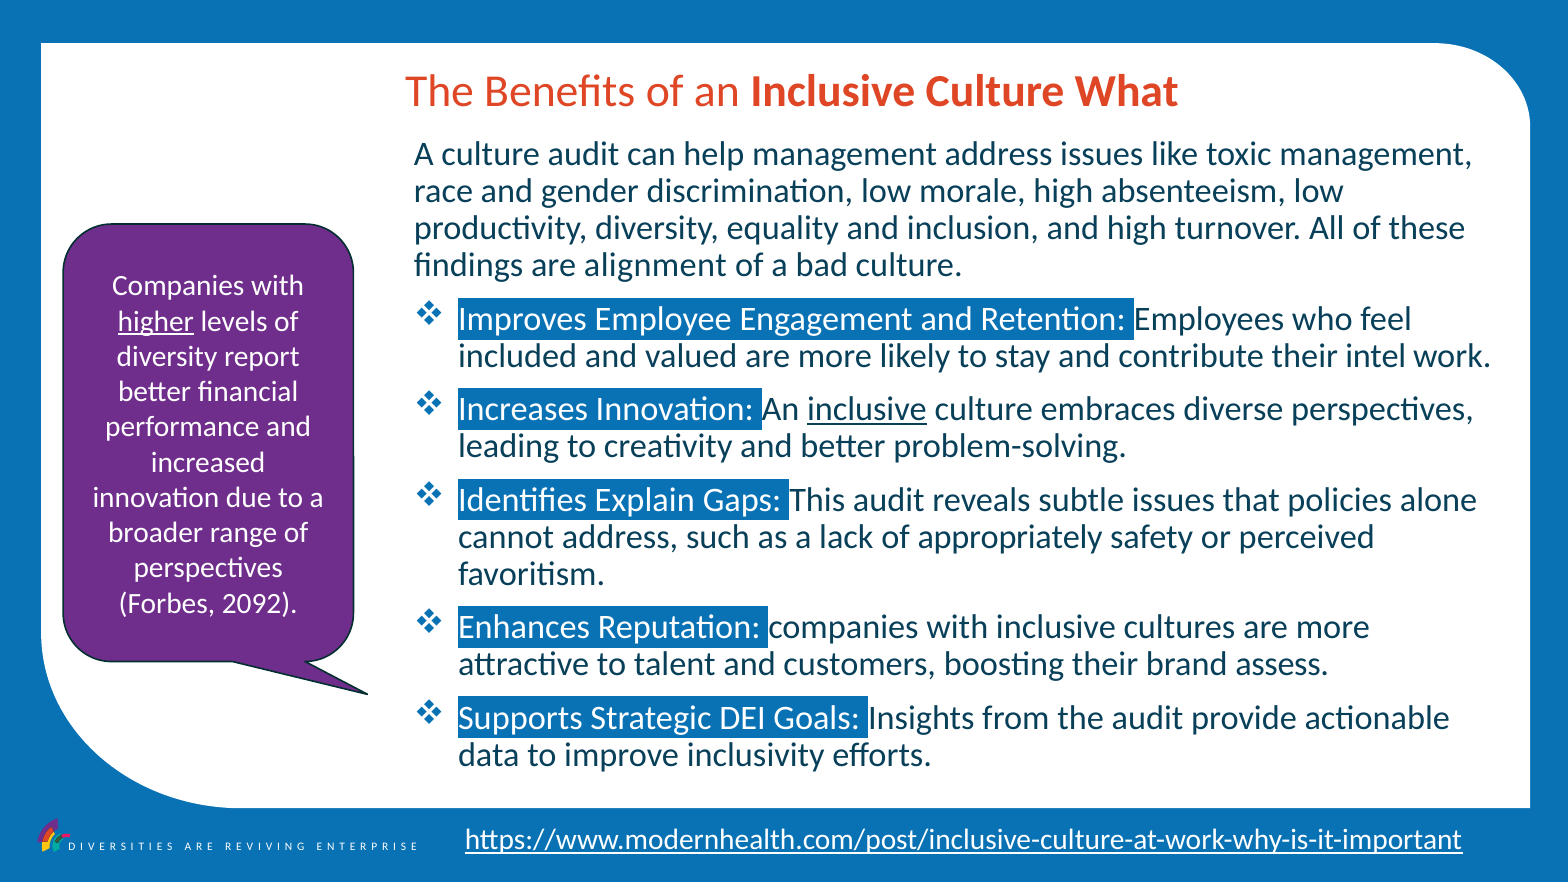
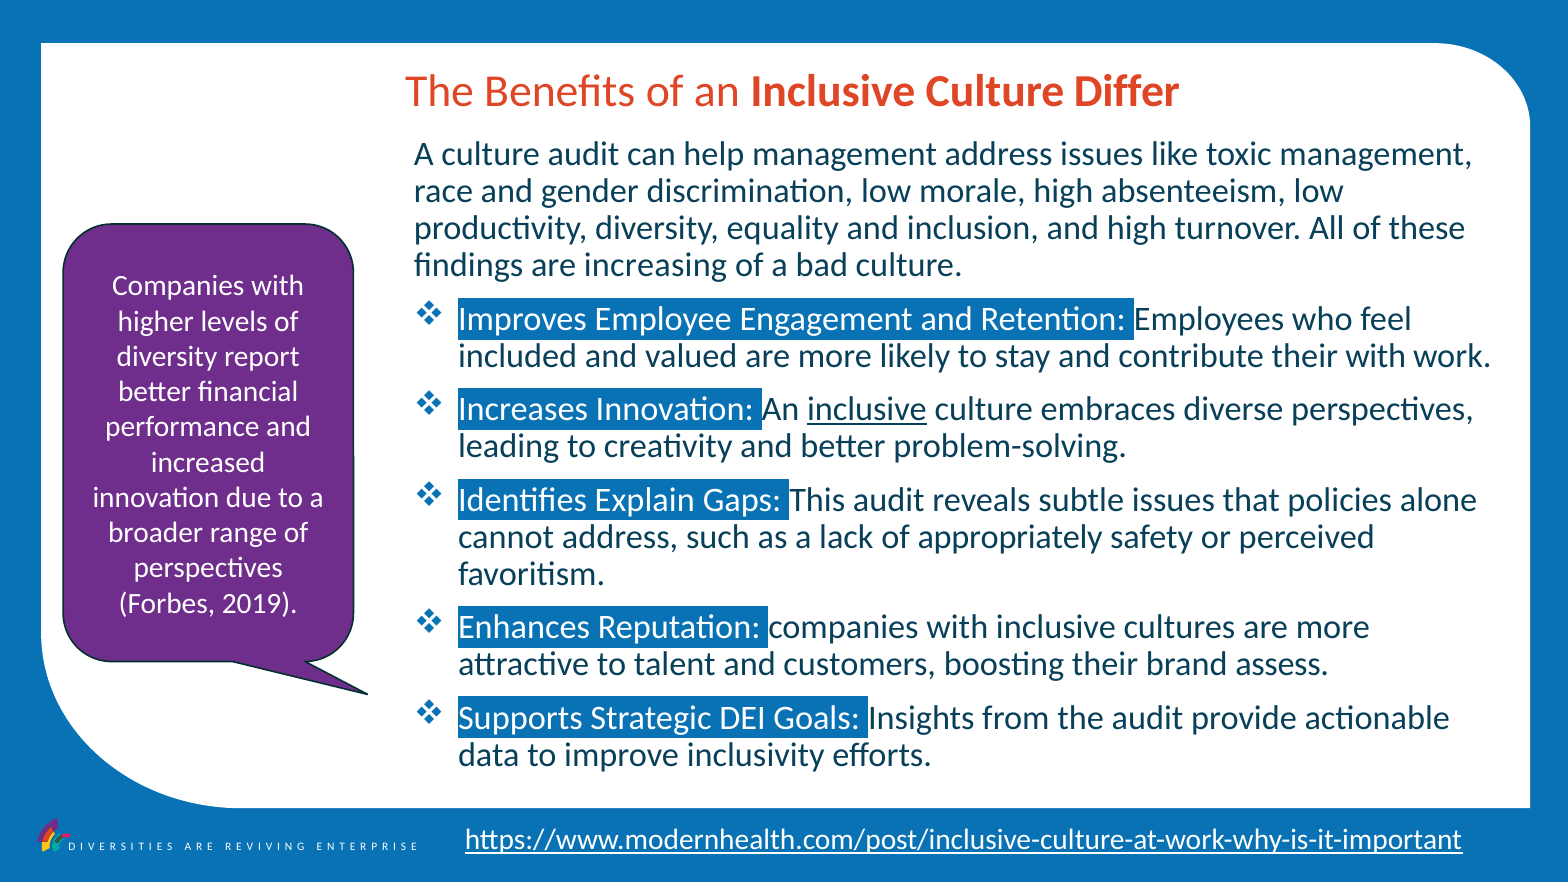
What: What -> Differ
alignment: alignment -> increasing
higher underline: present -> none
their intel: intel -> with
2092: 2092 -> 2019
